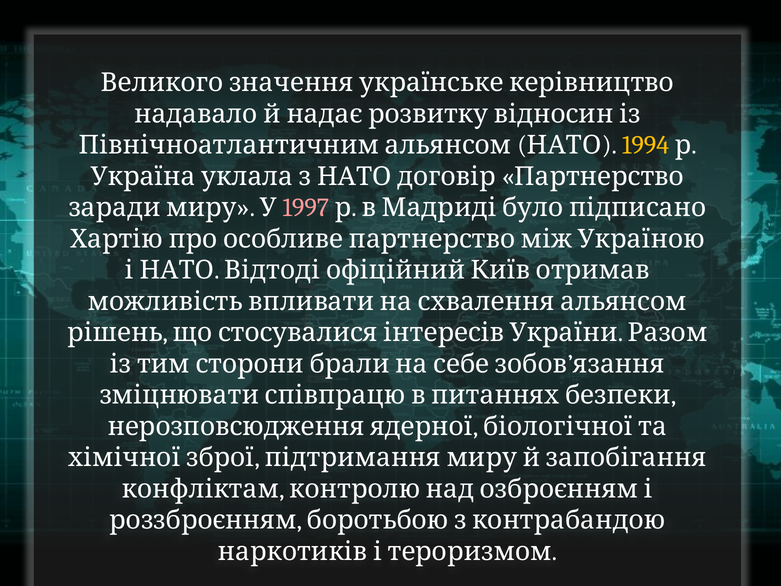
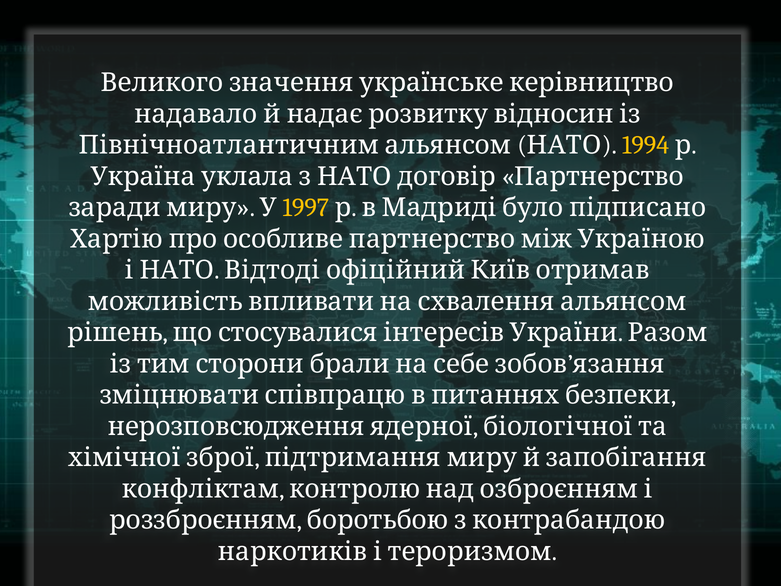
1997 colour: pink -> yellow
